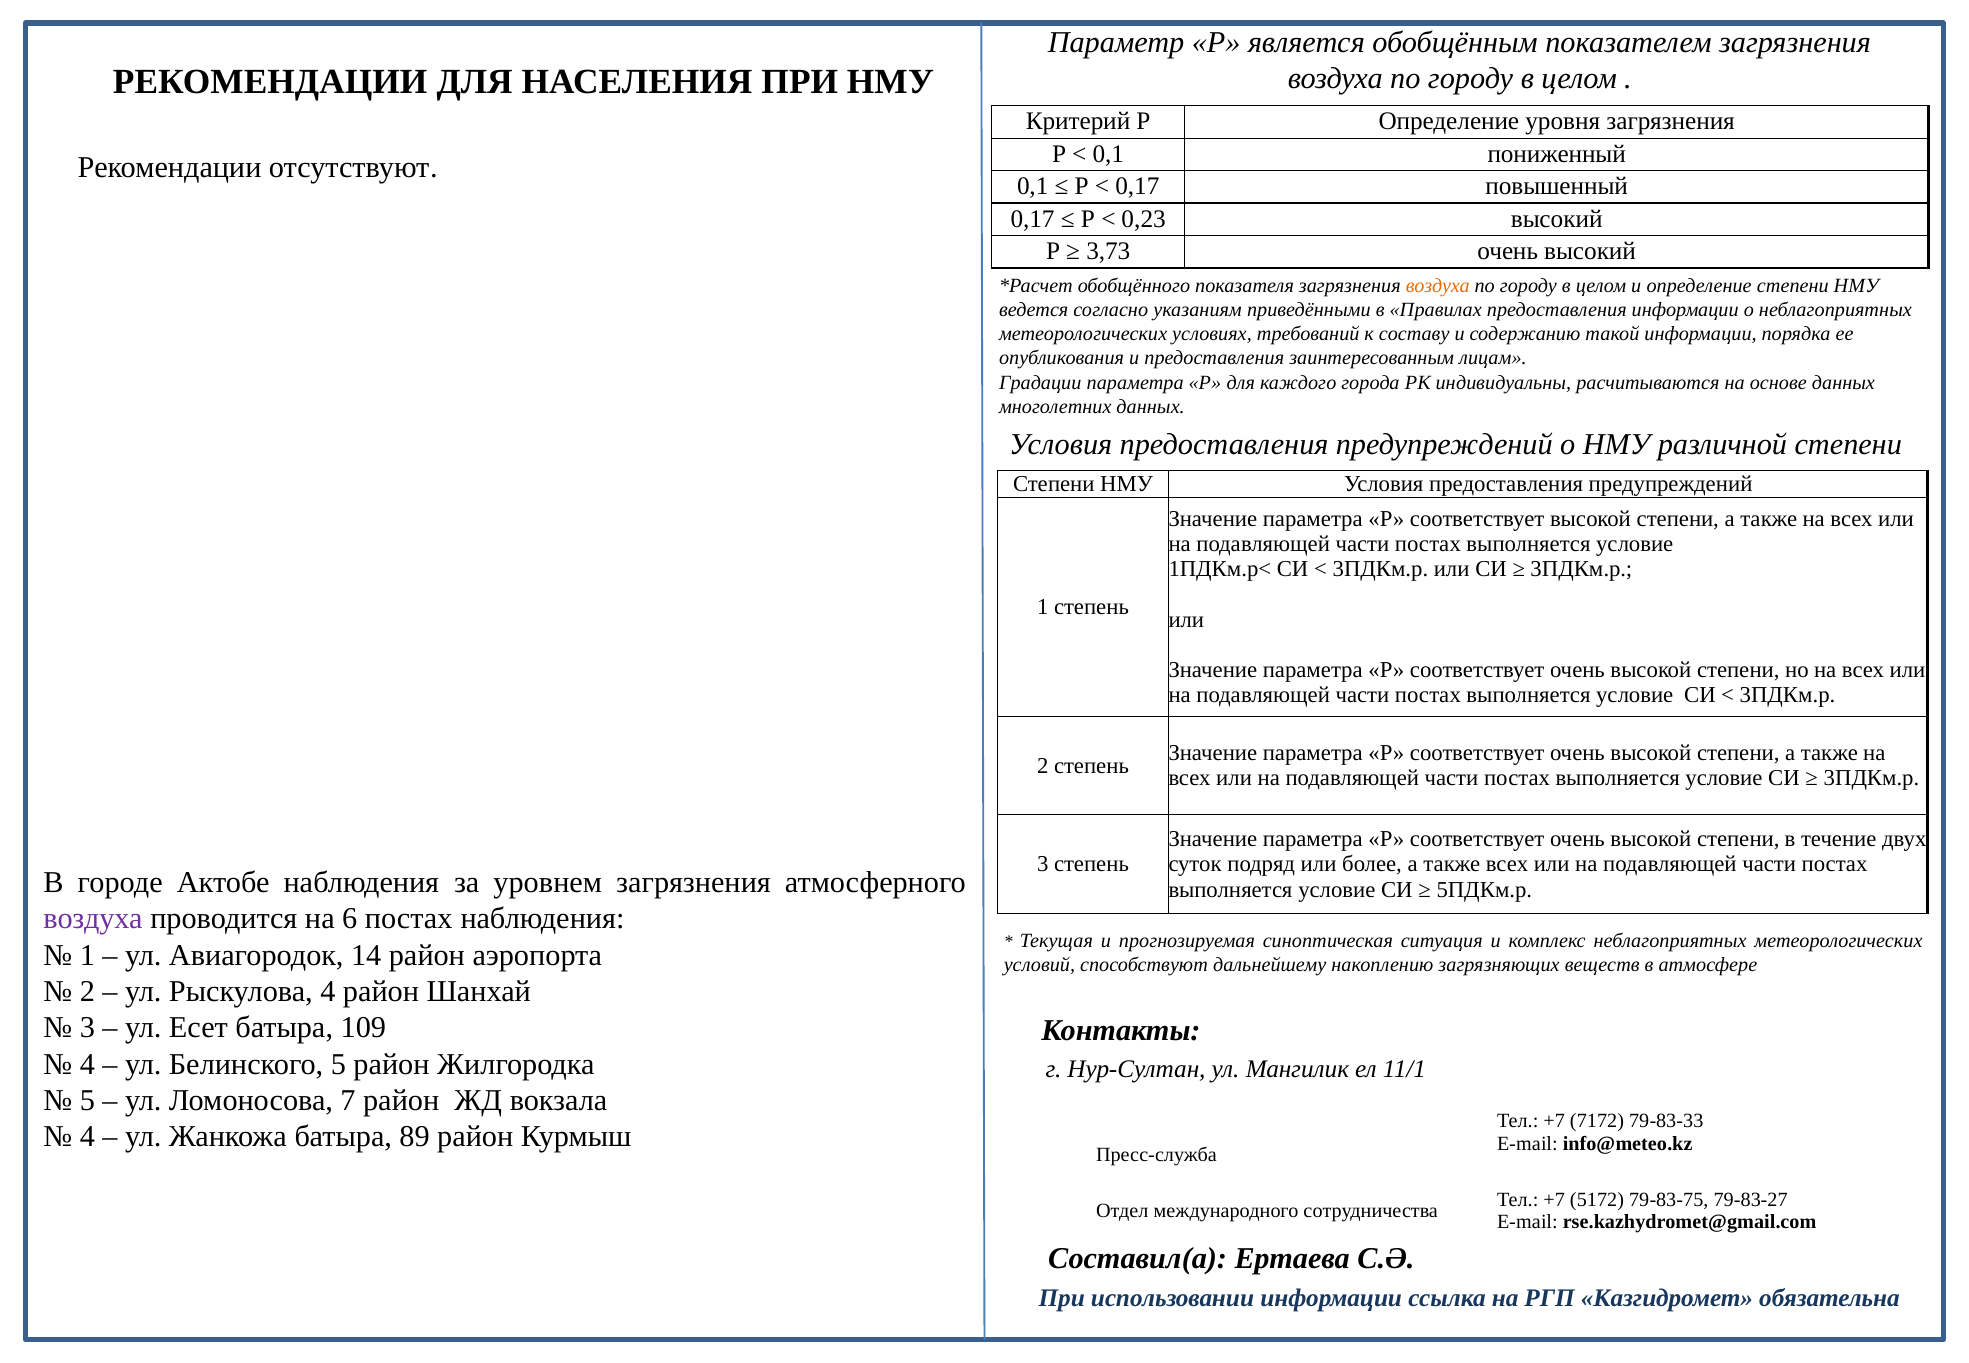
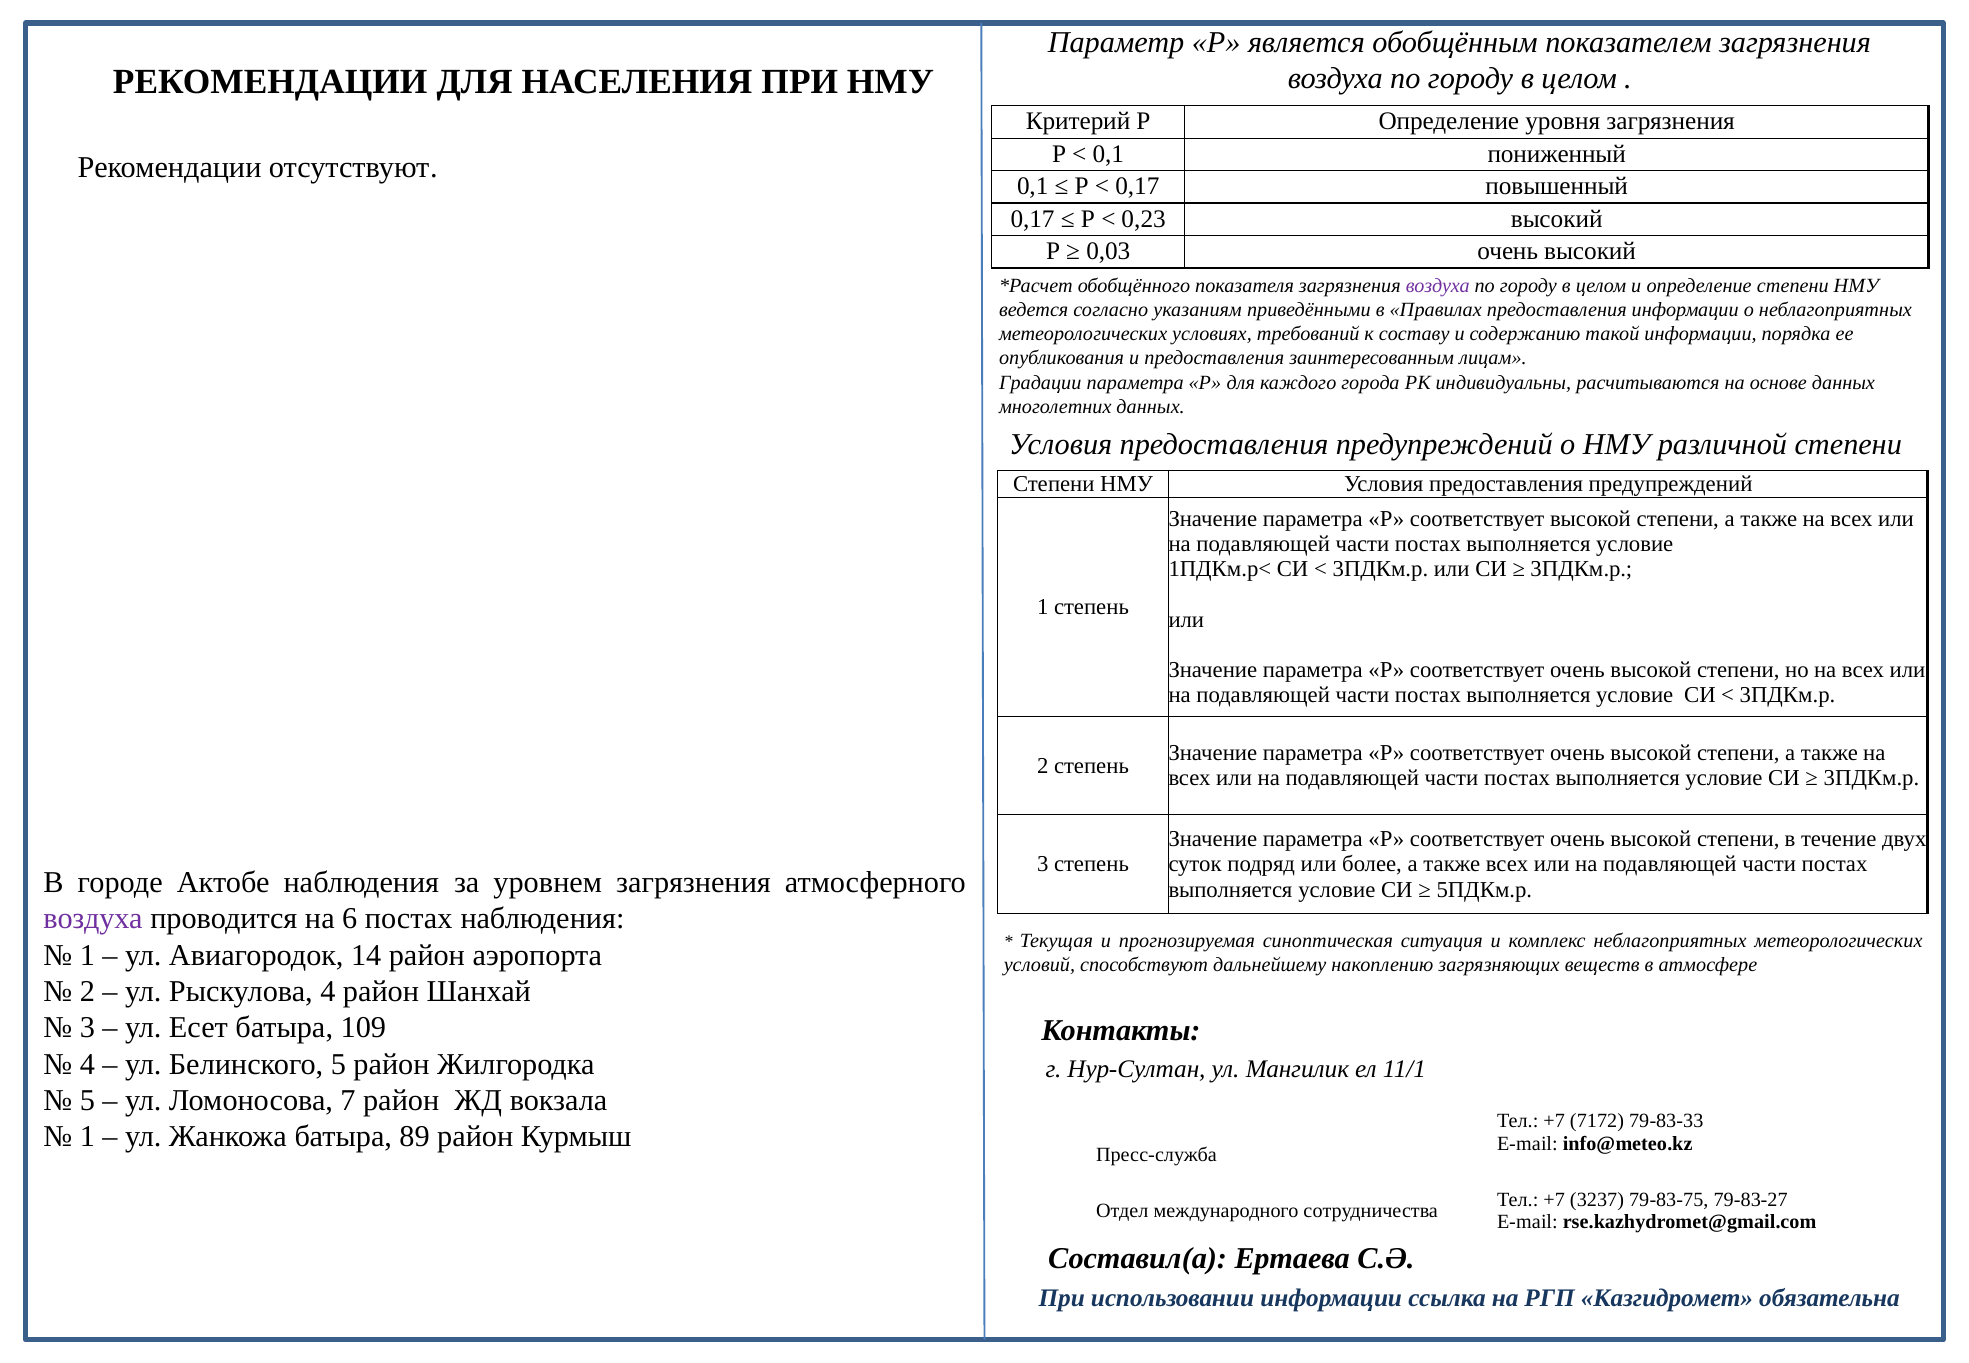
3,73: 3,73 -> 0,03
воздуха at (1438, 286) colour: orange -> purple
4 at (87, 1137): 4 -> 1
5172: 5172 -> 3237
